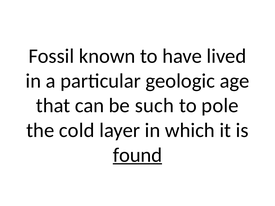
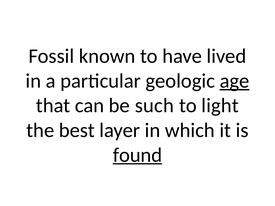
age underline: none -> present
pole: pole -> light
cold: cold -> best
